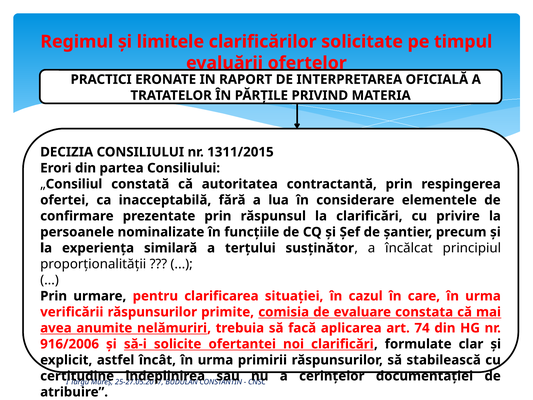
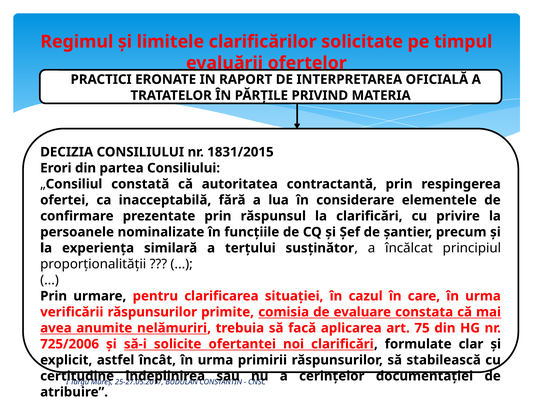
1311/2015: 1311/2015 -> 1831/2015
74: 74 -> 75
916/2006: 916/2006 -> 725/2006
